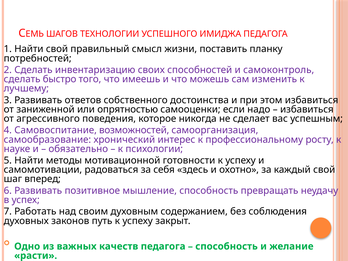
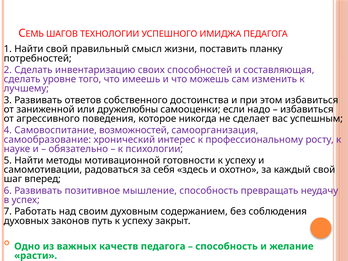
самоконтроль: самоконтроль -> составляющая
быстро: быстро -> уровне
опрятностью: опрятностью -> дружелюбны
